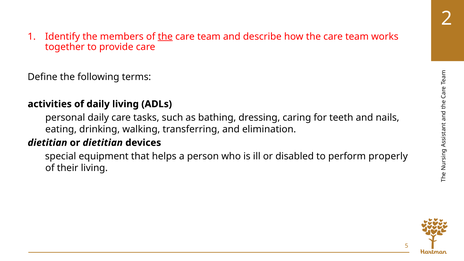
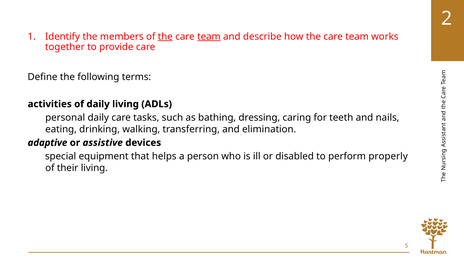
team at (209, 37) underline: none -> present
dietitian at (47, 143): dietitian -> adaptive
or dietitian: dietitian -> assistive
